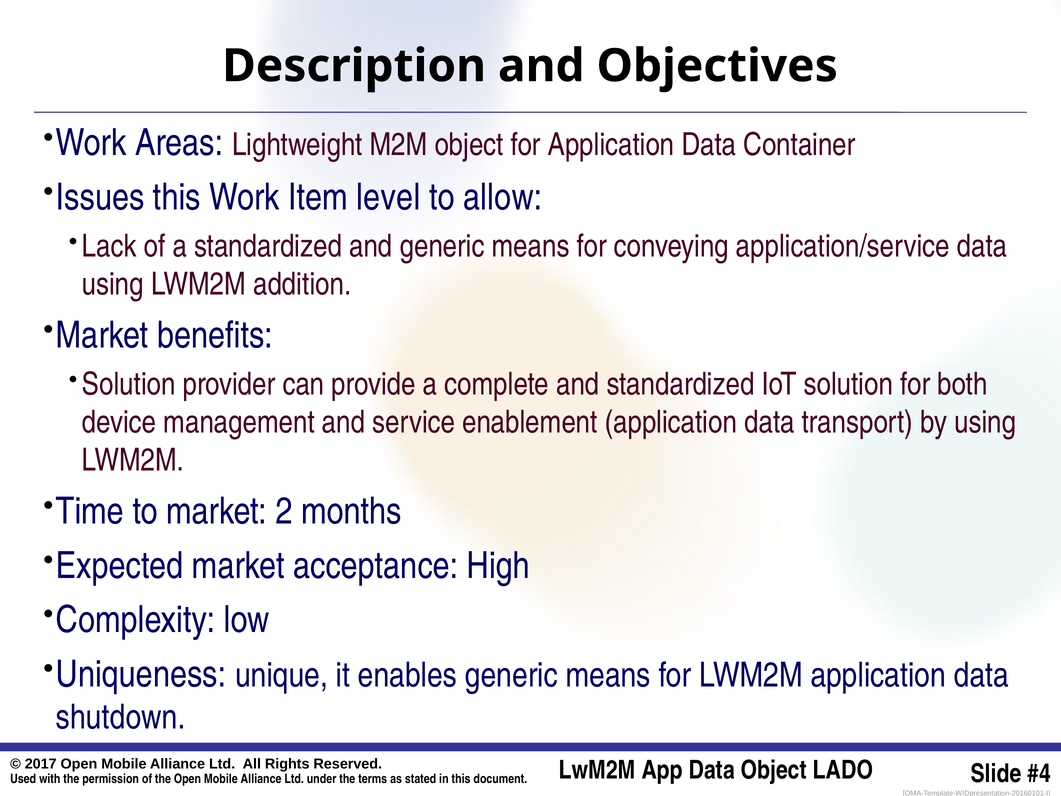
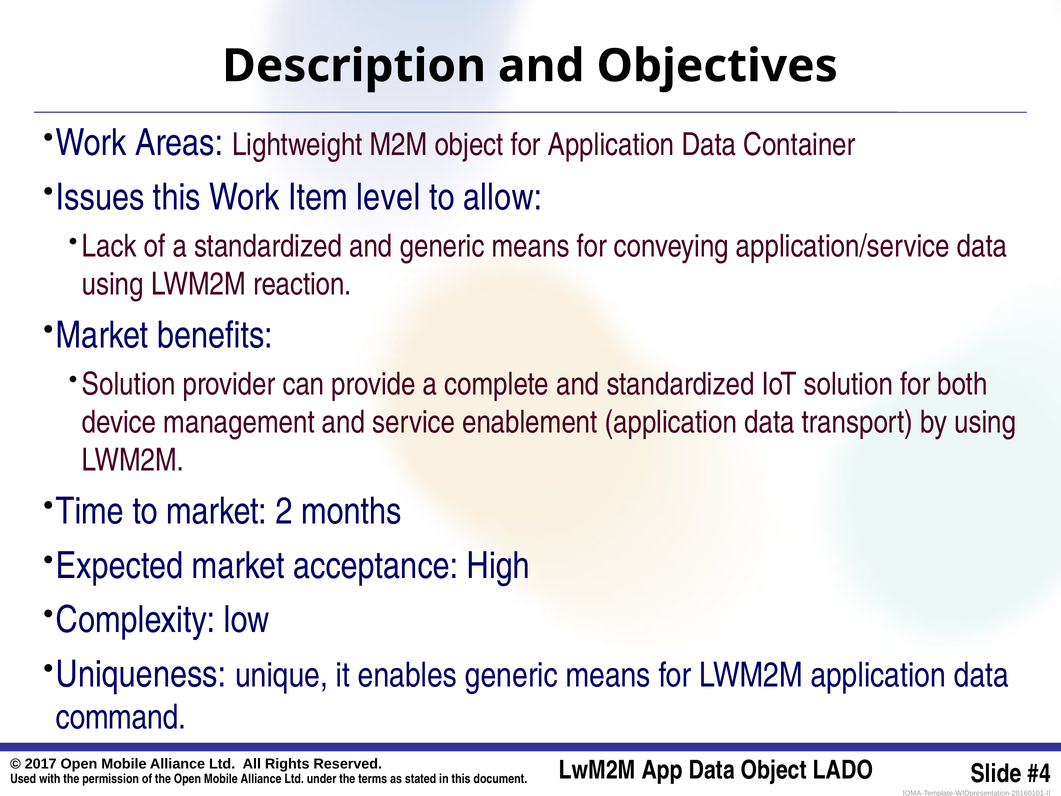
addition: addition -> reaction
shutdown: shutdown -> command
